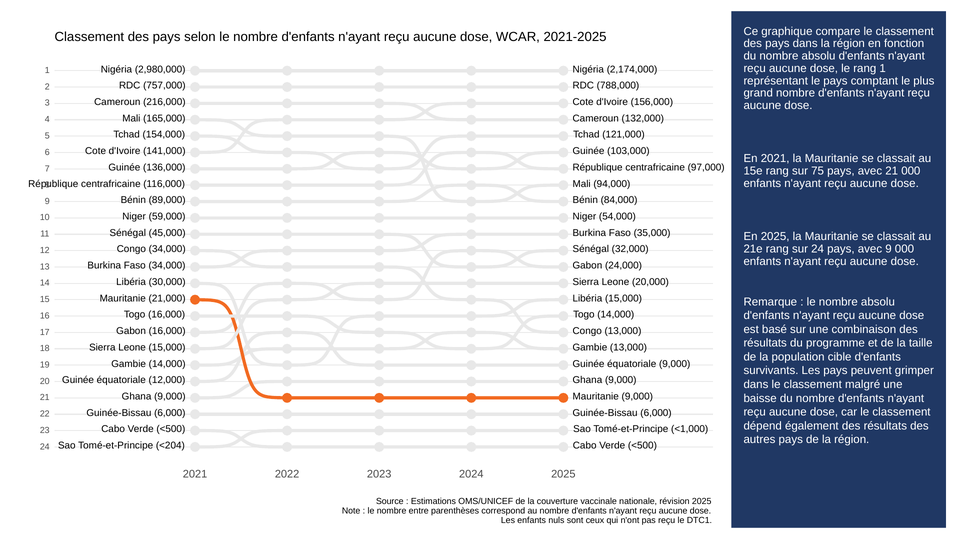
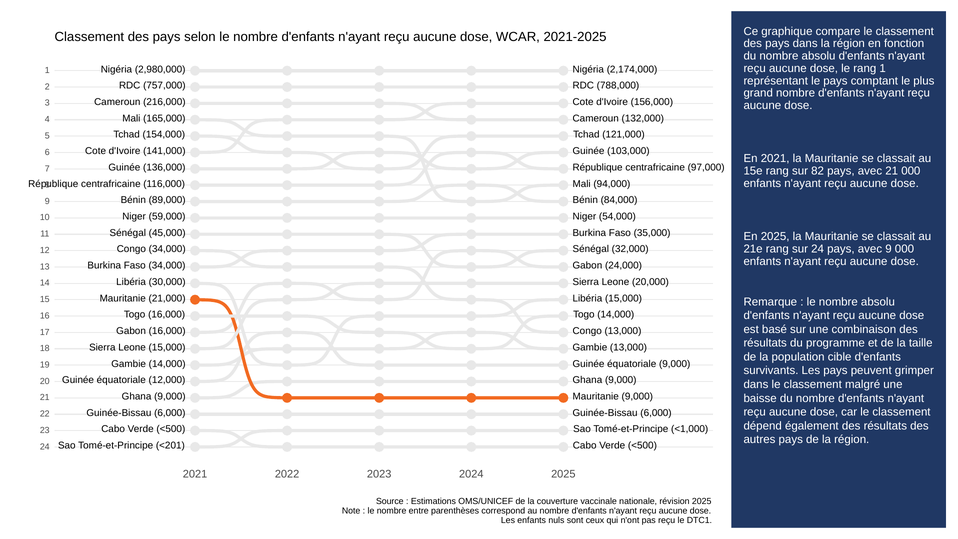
75: 75 -> 82
<204: <204 -> <201
